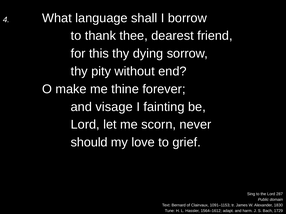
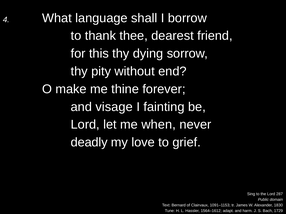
scorn: scorn -> when
should: should -> deadly
